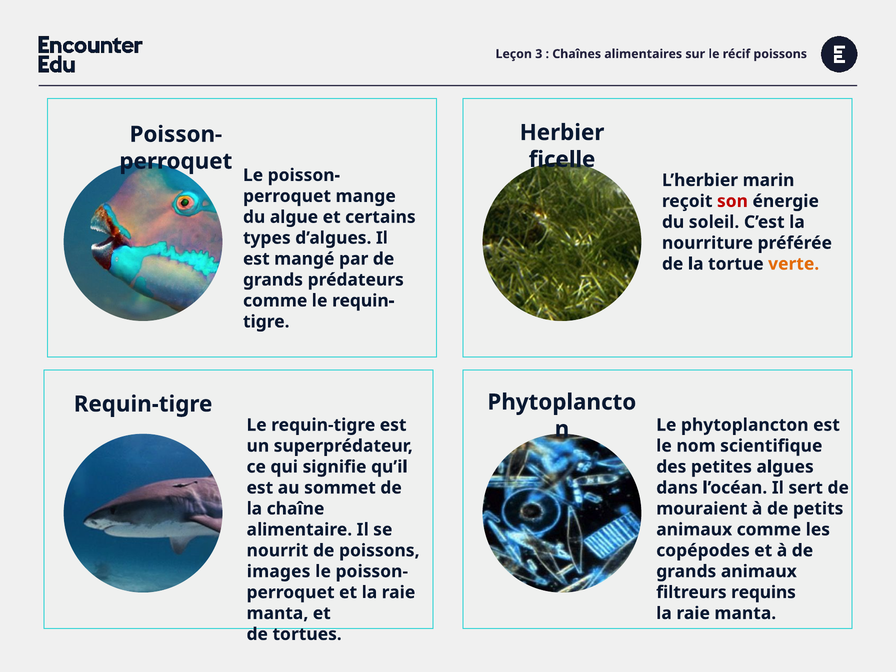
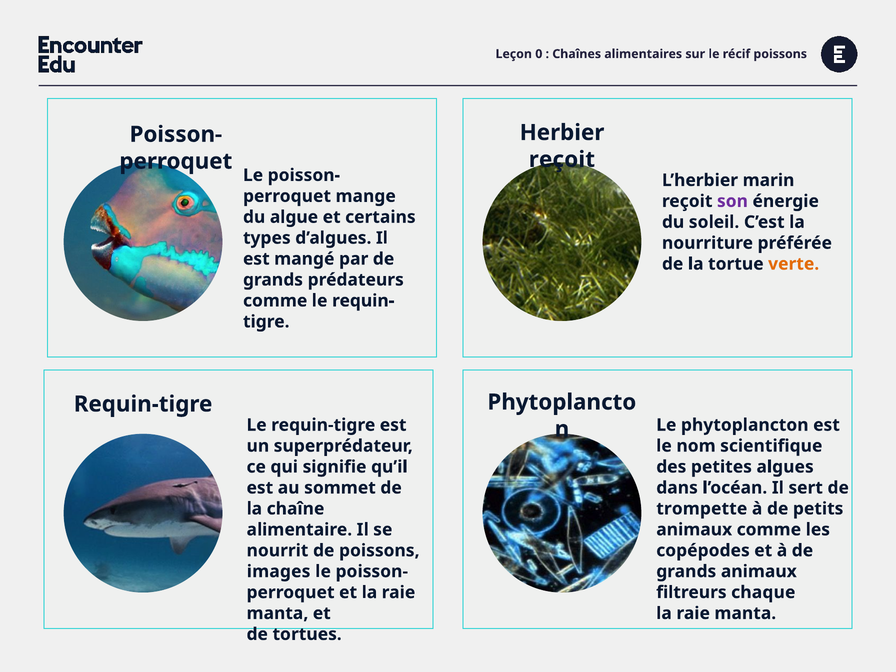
3: 3 -> 0
ficelle at (562, 159): ficelle -> reçoit
son colour: red -> purple
mouraient: mouraient -> trompette
requins: requins -> chaque
